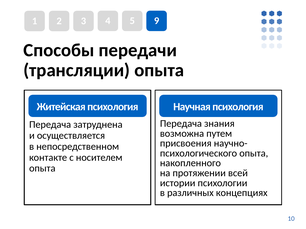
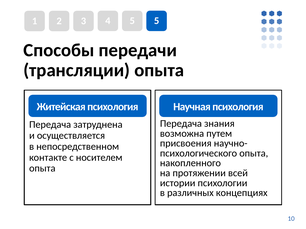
5 9: 9 -> 5
